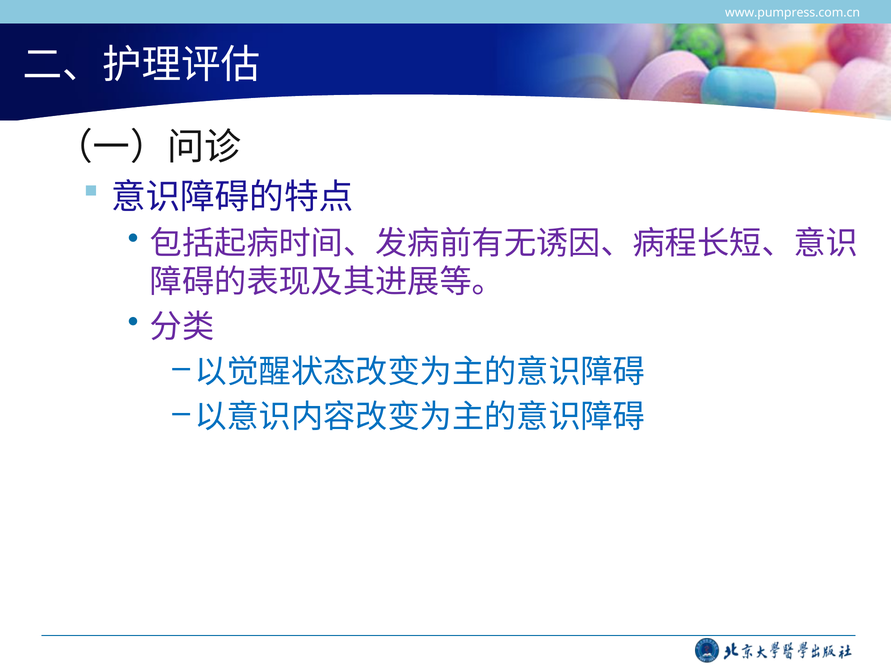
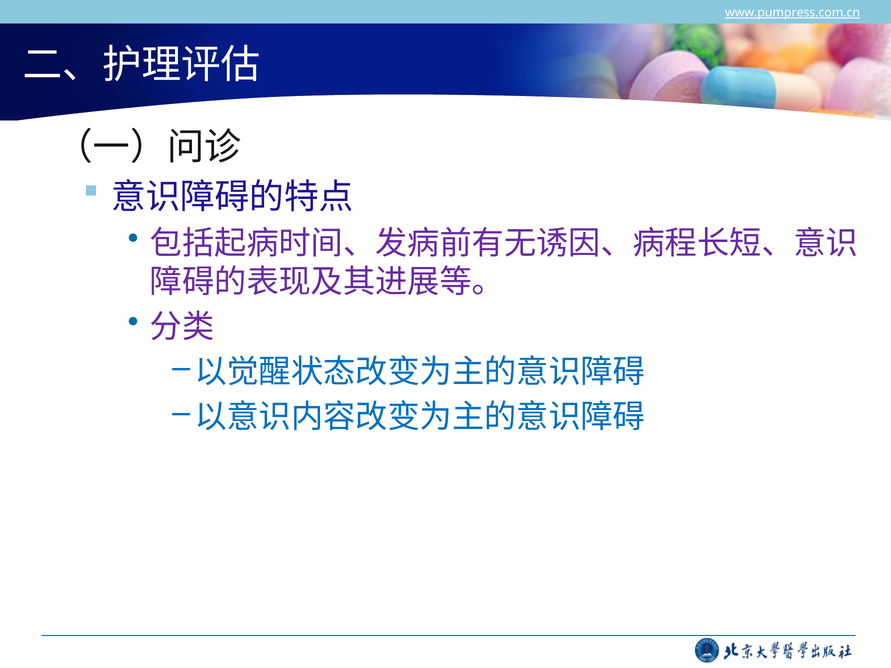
www.pumpress.com.cn underline: none -> present
